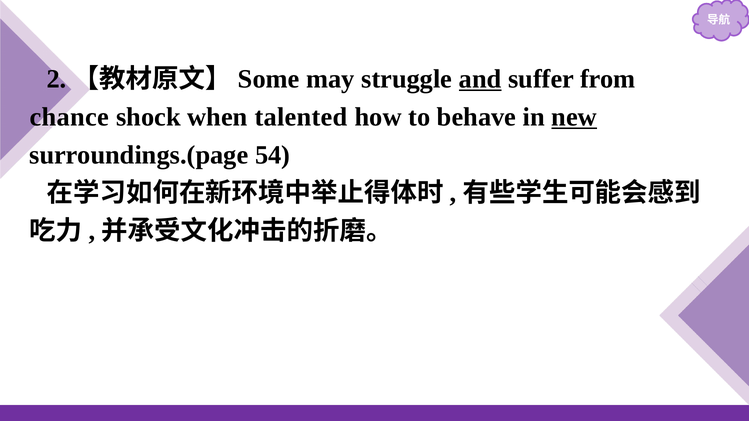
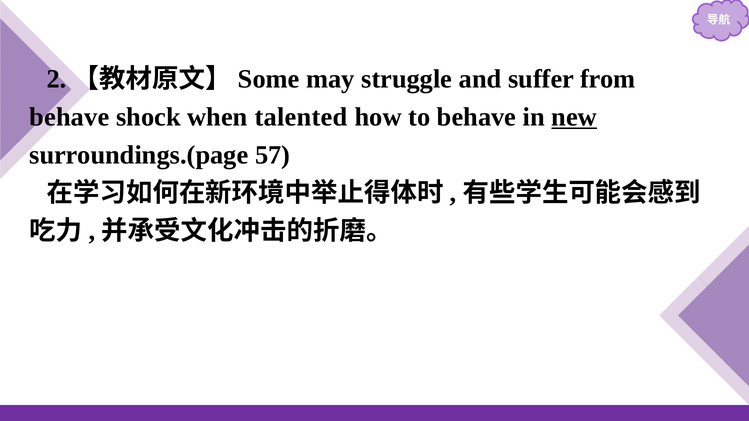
and underline: present -> none
chance at (69, 117): chance -> behave
54: 54 -> 57
